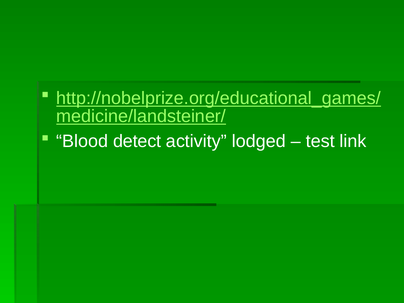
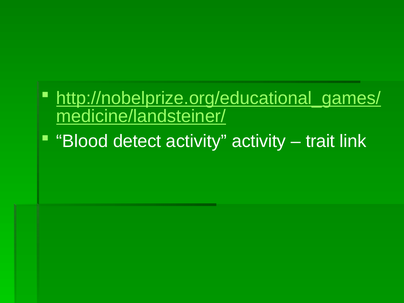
activity lodged: lodged -> activity
test: test -> trait
